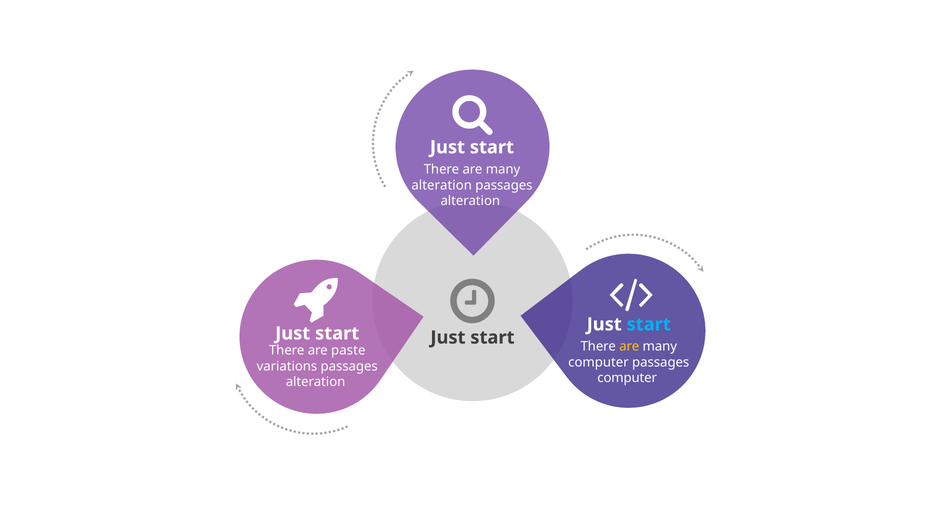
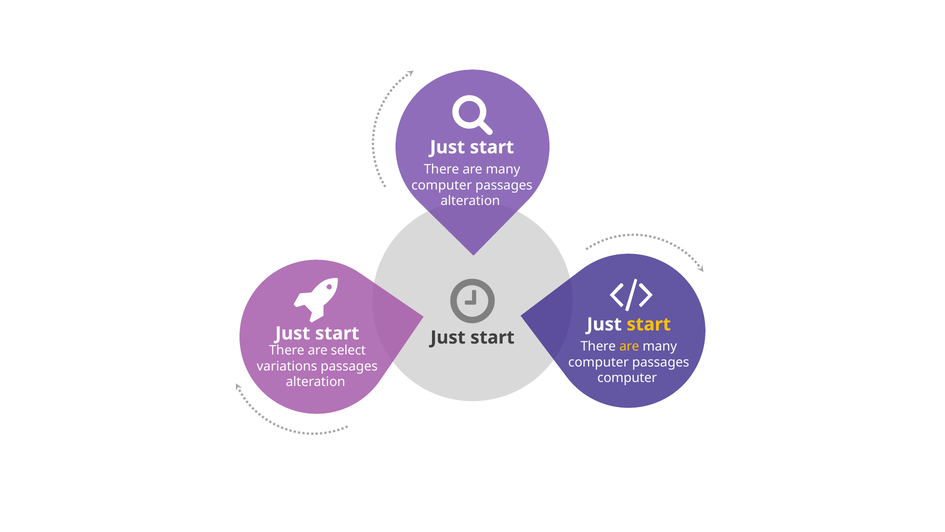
alteration at (442, 185): alteration -> computer
start at (649, 324) colour: light blue -> yellow
paste: paste -> select
